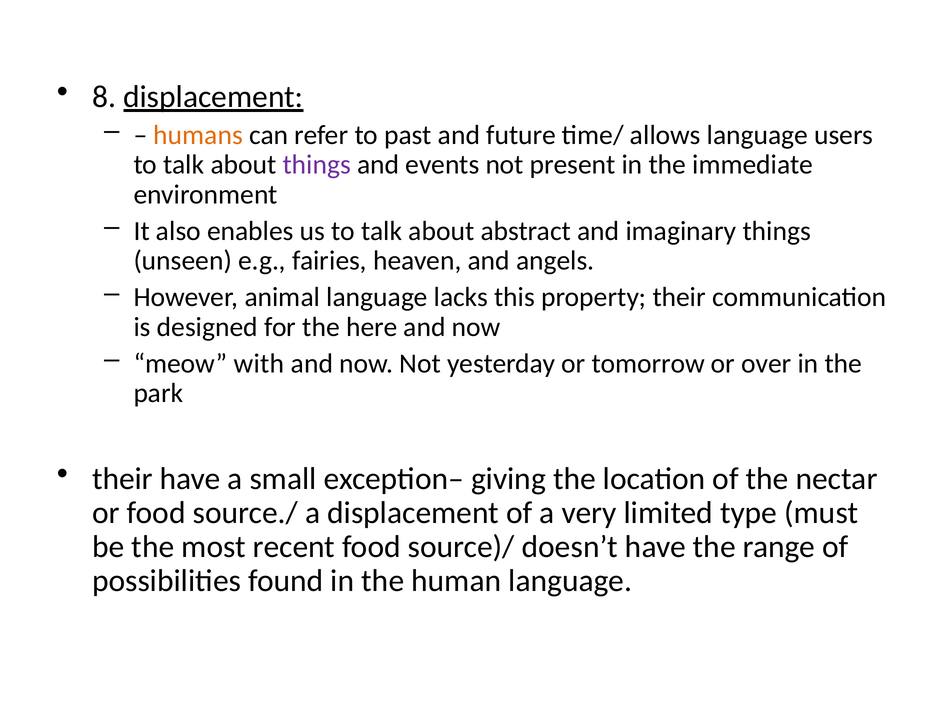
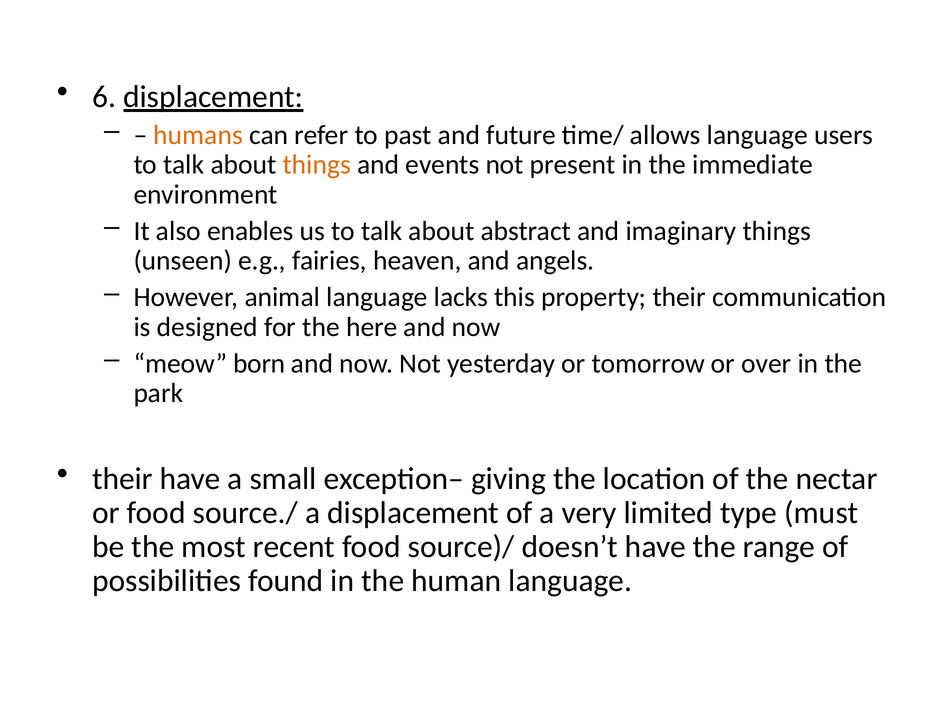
8: 8 -> 6
things at (317, 165) colour: purple -> orange
with: with -> born
